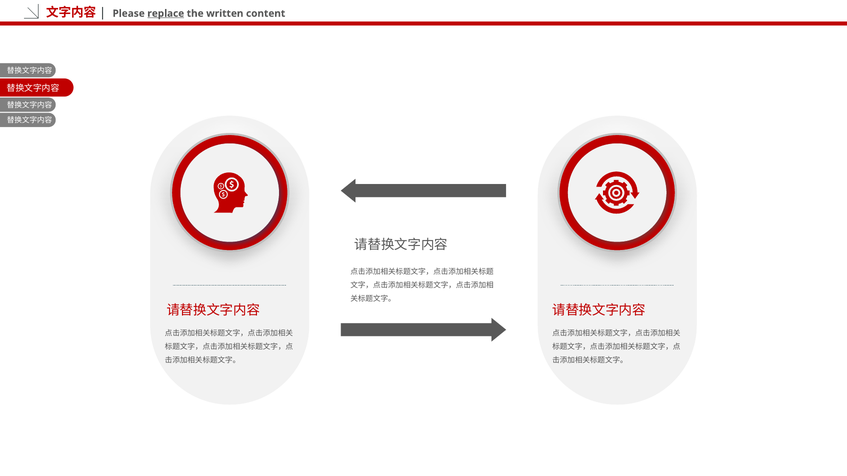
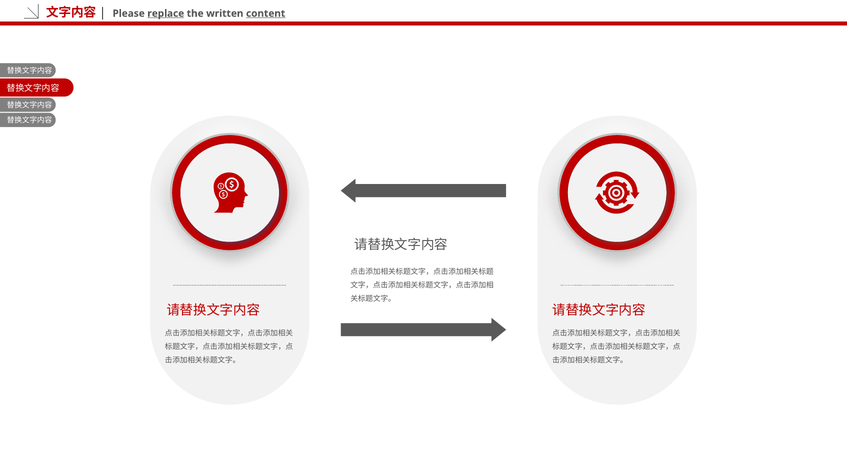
content underline: none -> present
